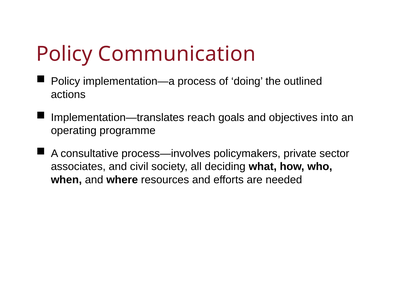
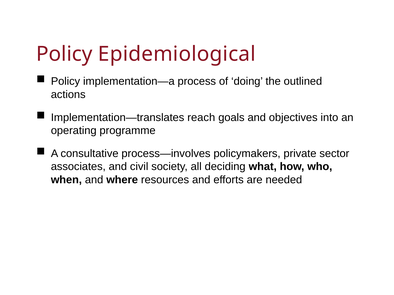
Communication: Communication -> Epidemiological
